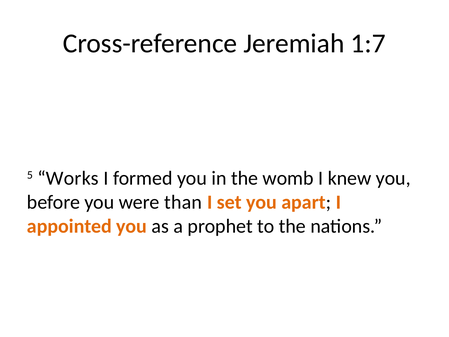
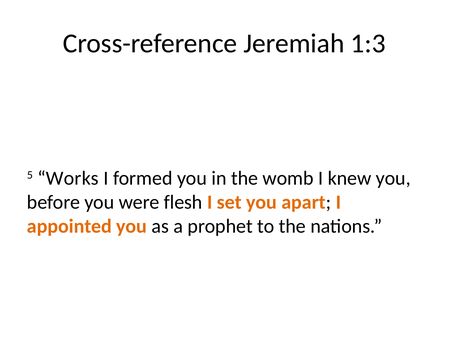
1:7: 1:7 -> 1:3
than: than -> flesh
